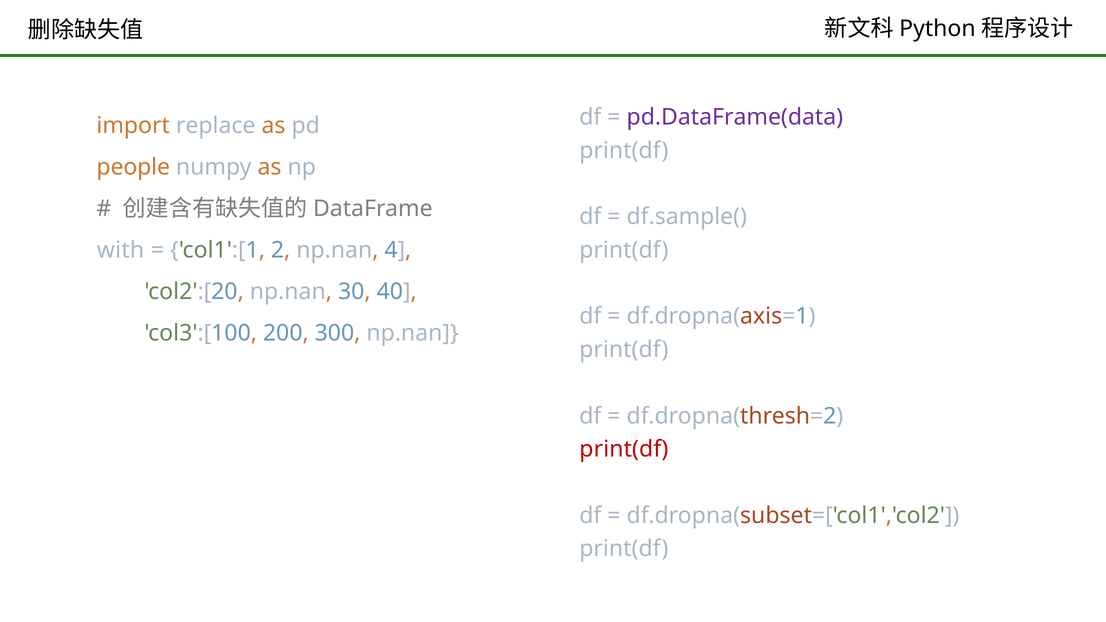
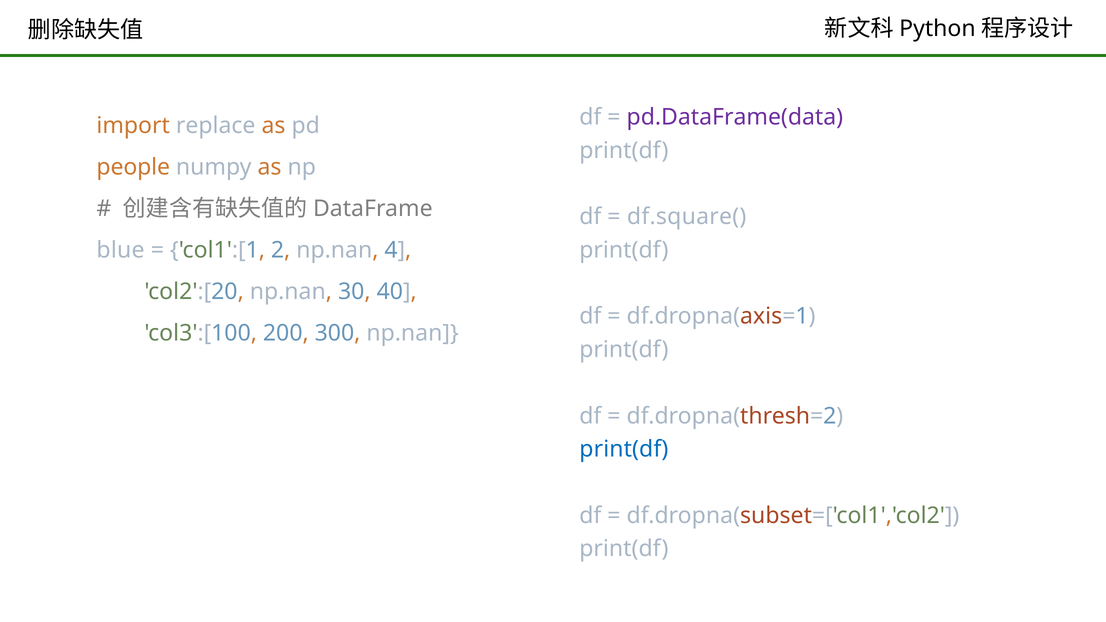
df.sample(: df.sample( -> df.square(
with: with -> blue
print(df at (624, 449) colour: red -> blue
